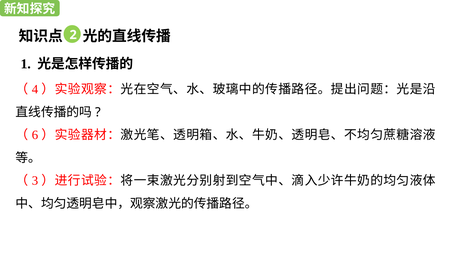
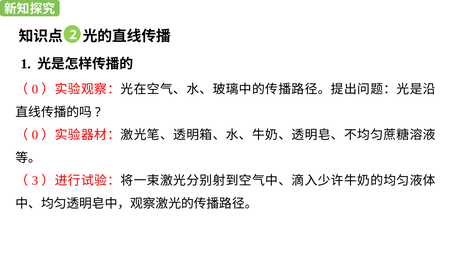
4 at (35, 89): 4 -> 0
6 at (35, 135): 6 -> 0
